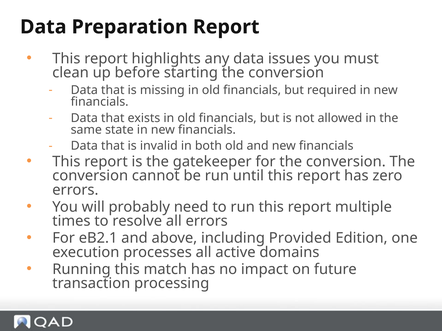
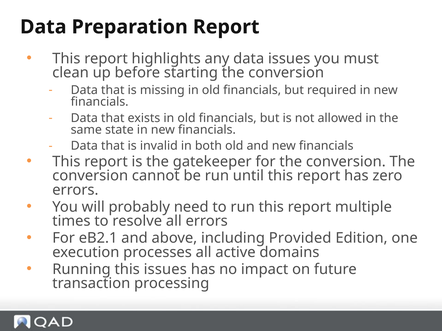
this match: match -> issues
